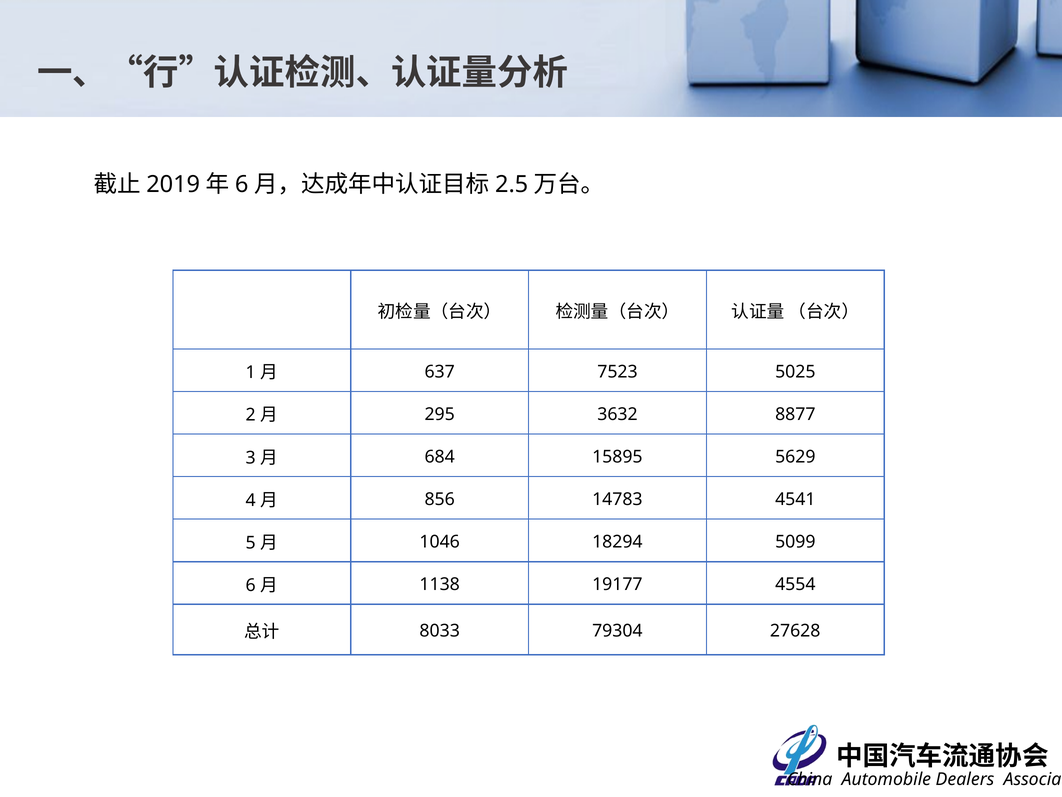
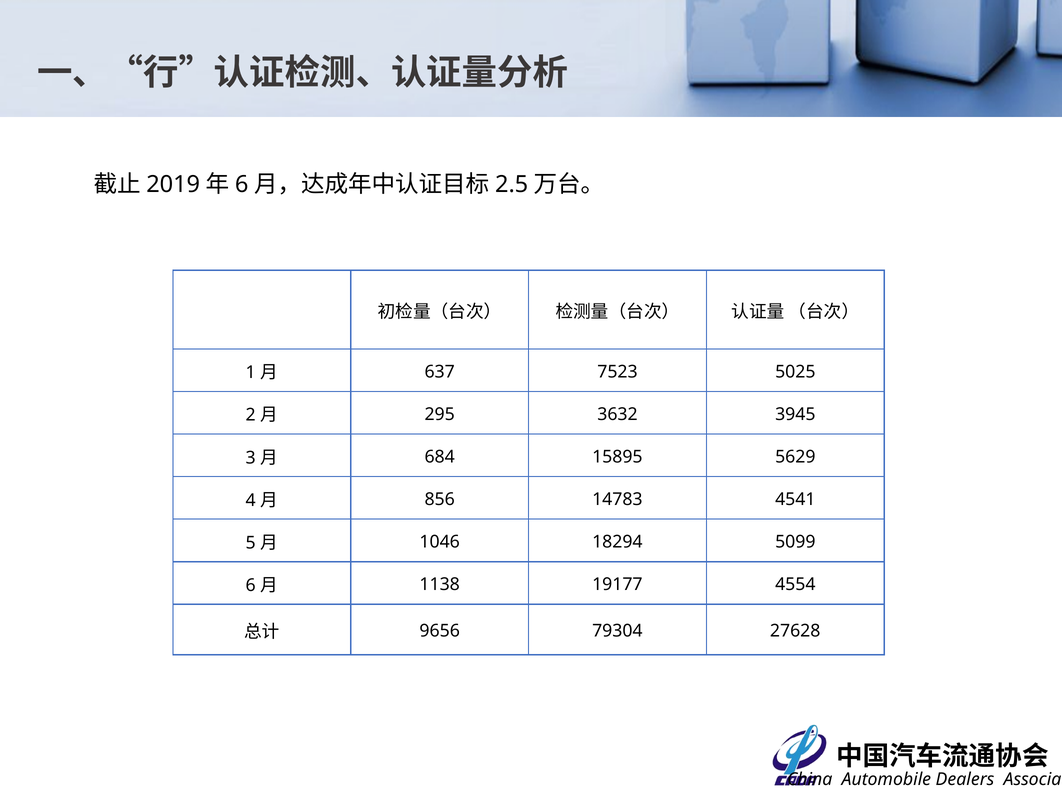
8877: 8877 -> 3945
8033: 8033 -> 9656
